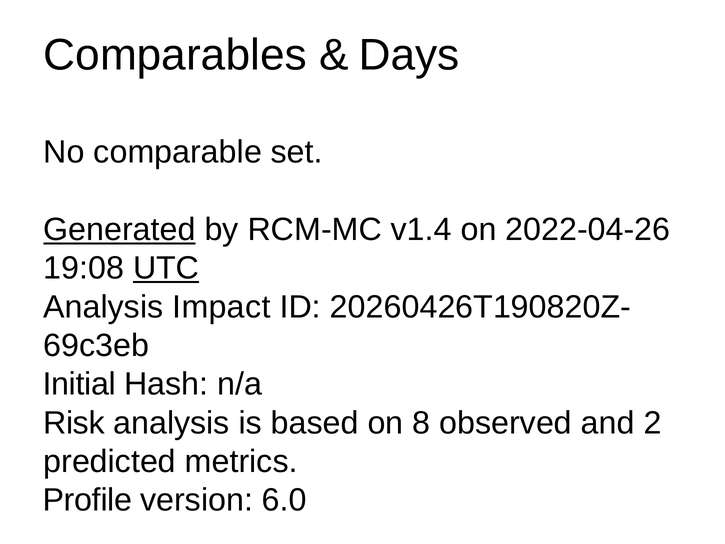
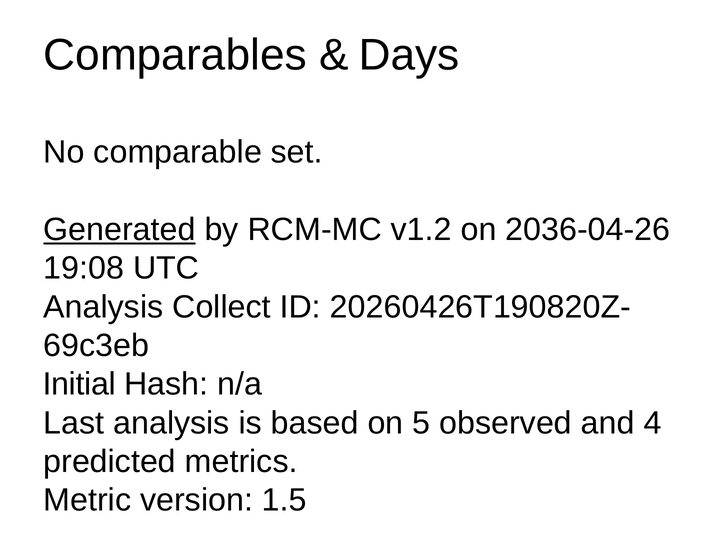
v1.4: v1.4 -> v1.2
2022-04-26: 2022-04-26 -> 2036-04-26
UTC underline: present -> none
Impact: Impact -> Collect
Risk: Risk -> Last
8: 8 -> 5
2: 2 -> 4
Profile: Profile -> Metric
6.0: 6.0 -> 1.5
